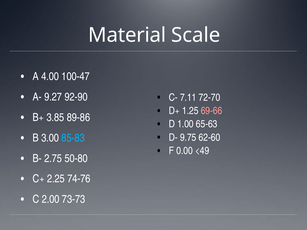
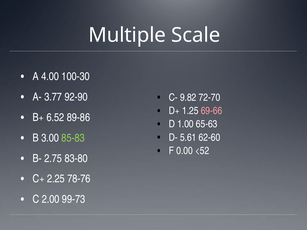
Material: Material -> Multiple
100-47: 100-47 -> 100-30
9.27: 9.27 -> 3.77
7.11: 7.11 -> 9.82
3.85: 3.85 -> 6.52
9.75: 9.75 -> 5.61
85-83 colour: light blue -> light green
<49: <49 -> <52
50-80: 50-80 -> 83-80
74-76: 74-76 -> 78-76
73-73: 73-73 -> 99-73
